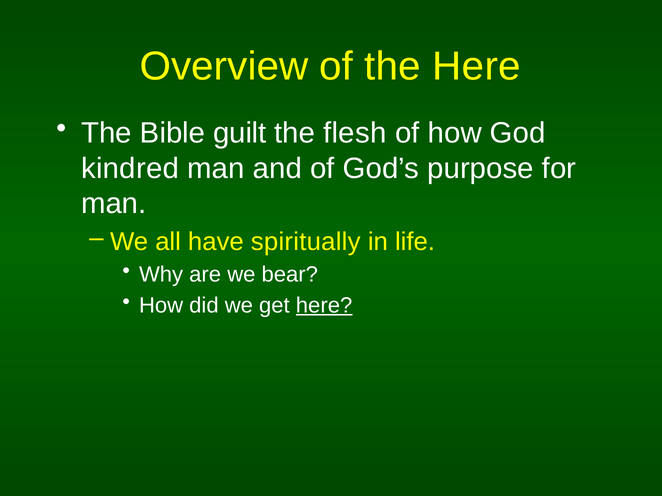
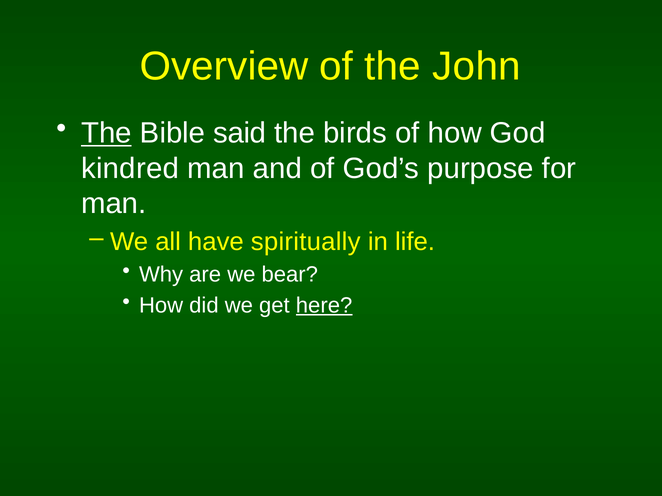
the Here: Here -> John
The at (106, 133) underline: none -> present
guilt: guilt -> said
flesh: flesh -> birds
